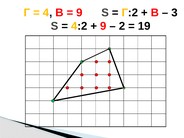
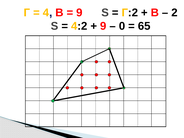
3: 3 -> 2
2: 2 -> 0
19: 19 -> 65
